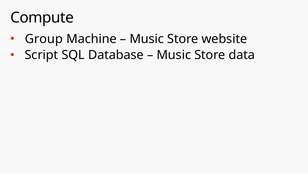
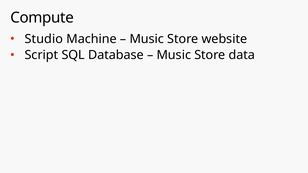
Group: Group -> Studio
